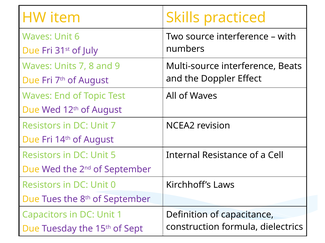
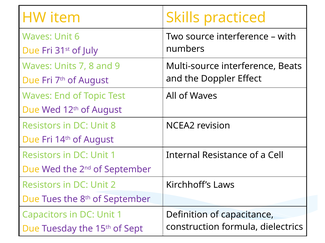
Unit 7: 7 -> 8
5 at (113, 156): 5 -> 1
0: 0 -> 2
